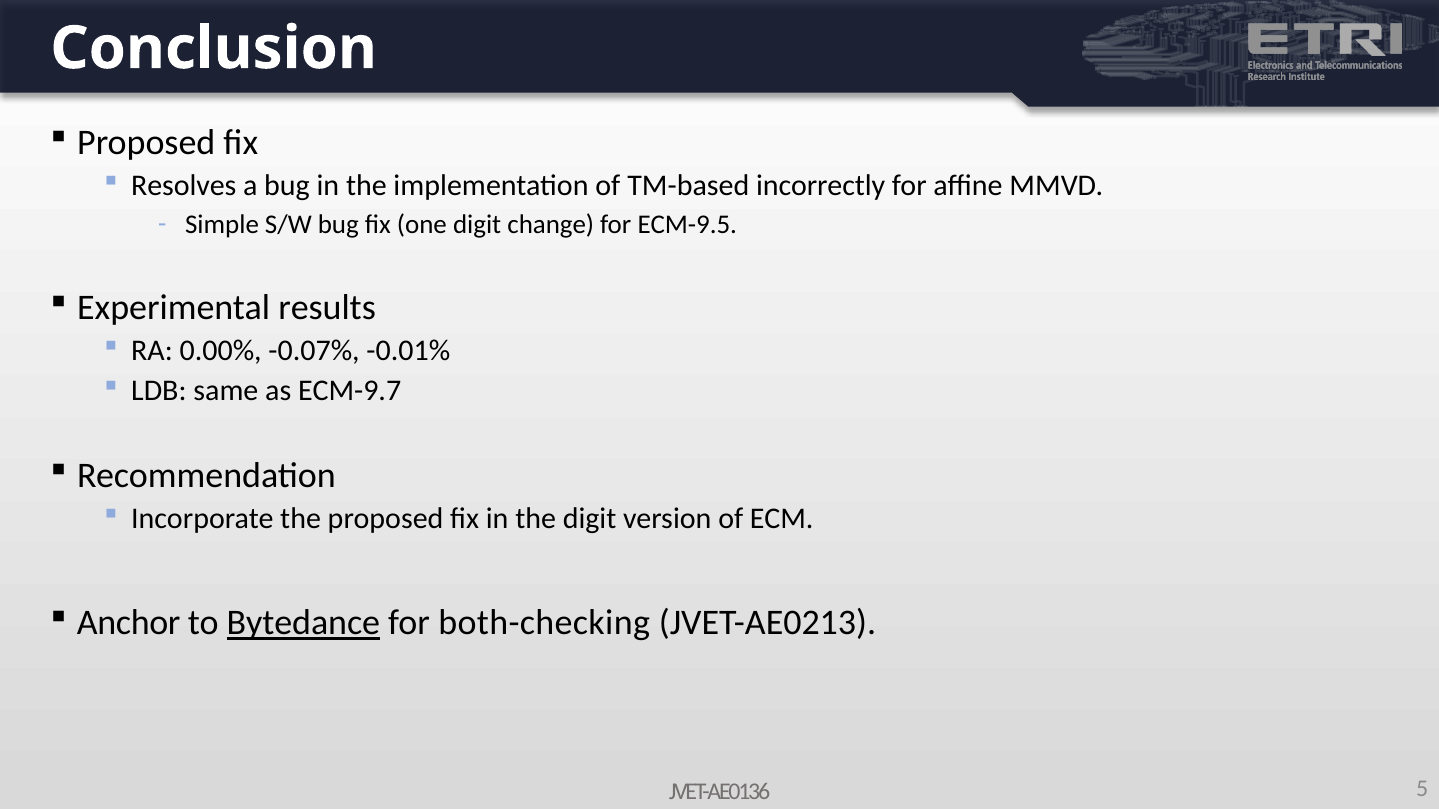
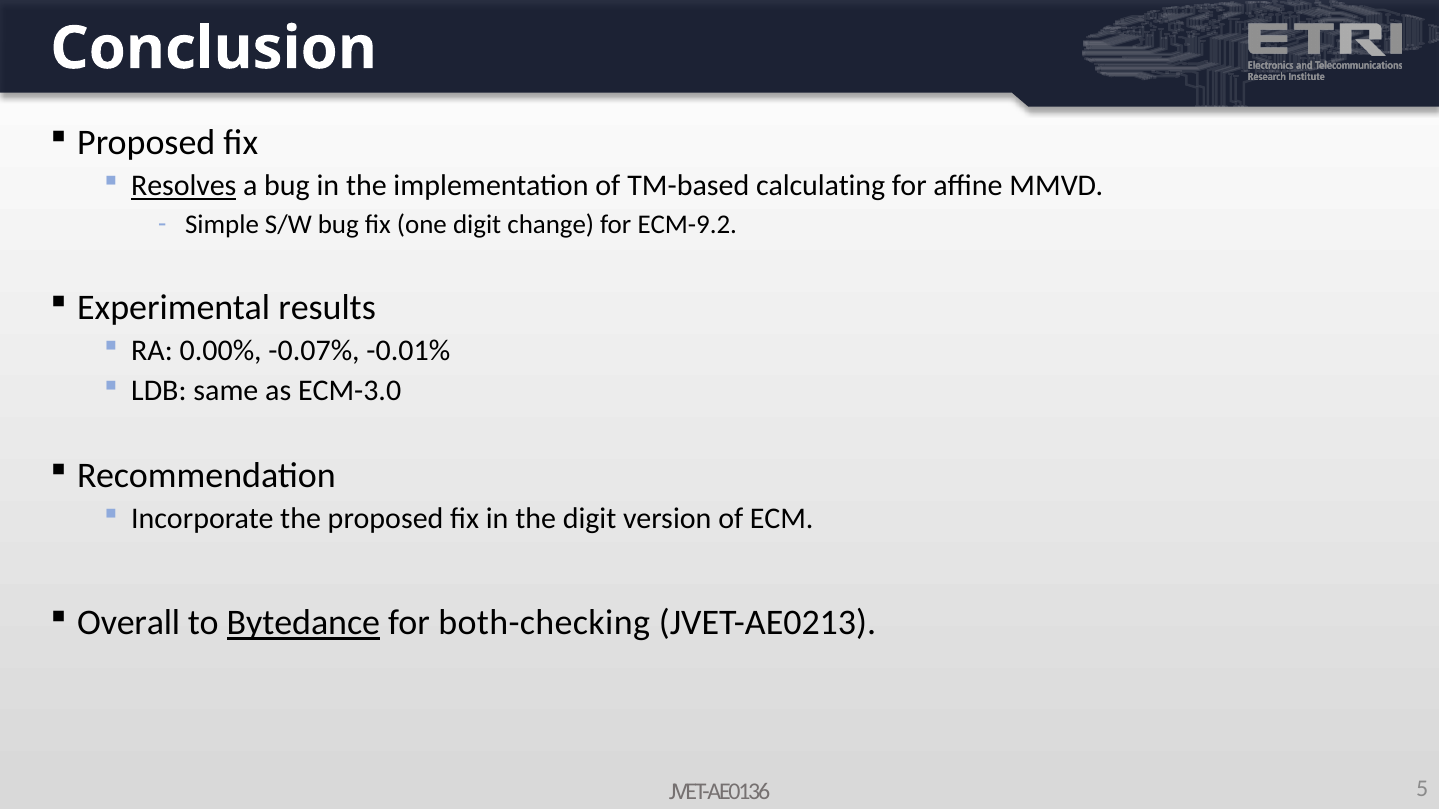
Resolves underline: none -> present
incorrectly: incorrectly -> calculating
ECM-9.5: ECM-9.5 -> ECM-9.2
ECM-9.7: ECM-9.7 -> ECM-3.0
Anchor: Anchor -> Overall
